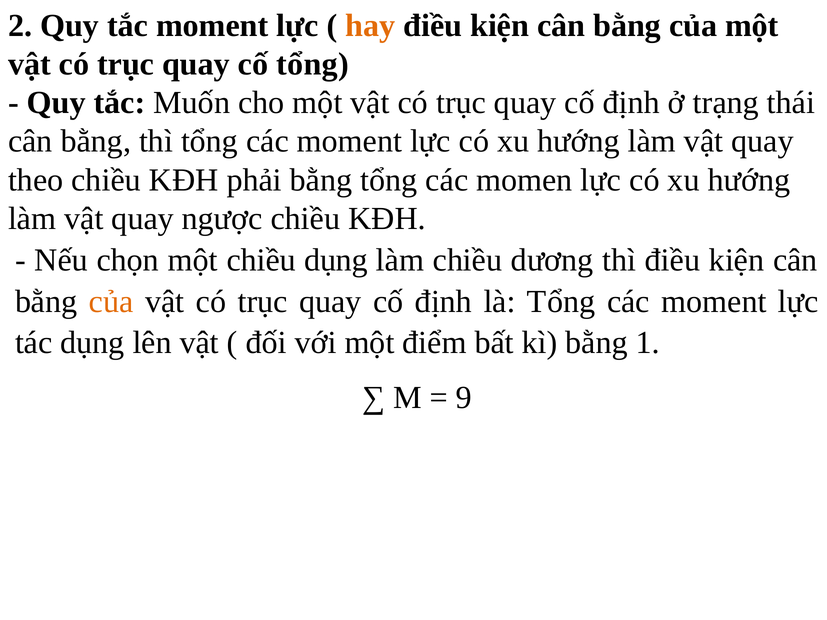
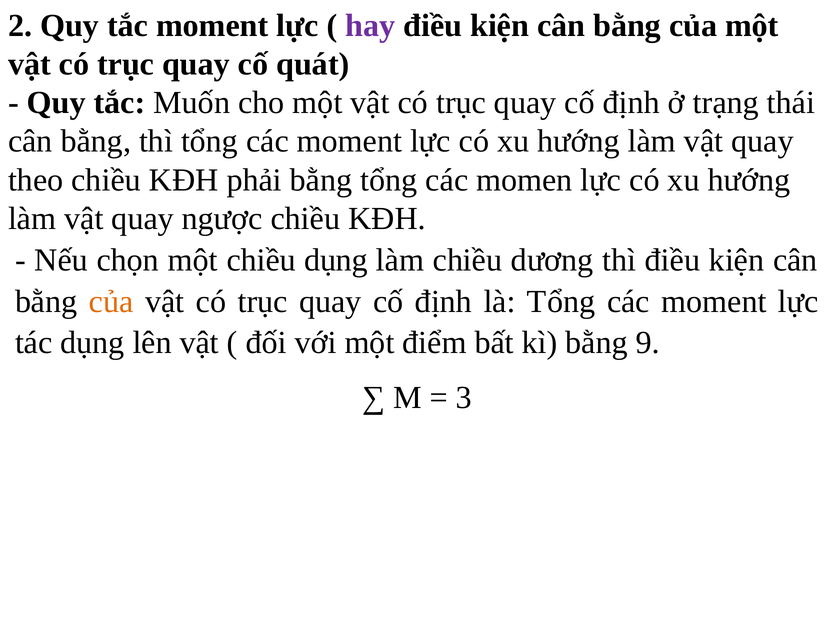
hay colour: orange -> purple
tổng: tổng -> quát
1: 1 -> 9
9: 9 -> 3
